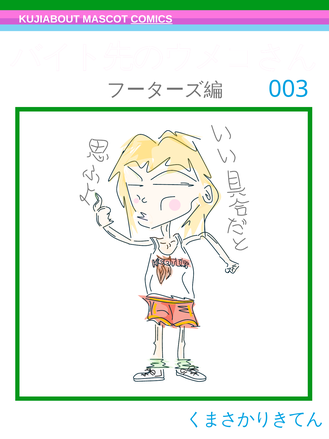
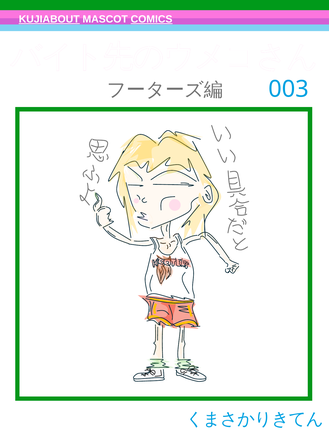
KUJIABOUT underline: none -> present
